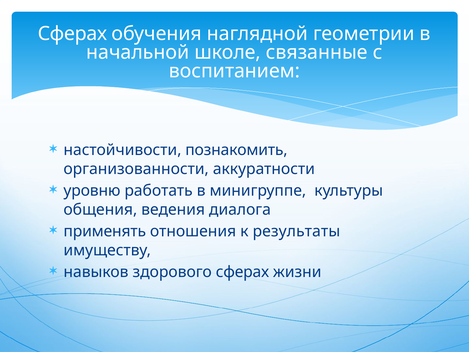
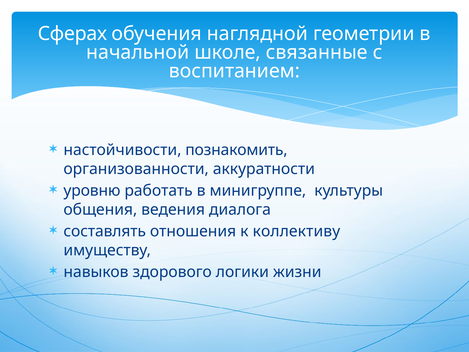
применять: применять -> составлять
результаты: результаты -> коллективу
здорового сферах: сферах -> логики
